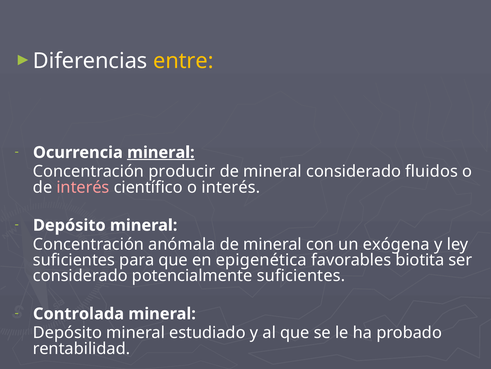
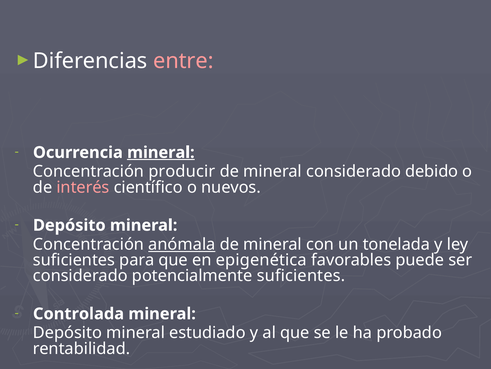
entre colour: yellow -> pink
fluidos: fluidos -> debido
o interés: interés -> nuevos
anómala underline: none -> present
exógena: exógena -> tonelada
biotita: biotita -> puede
